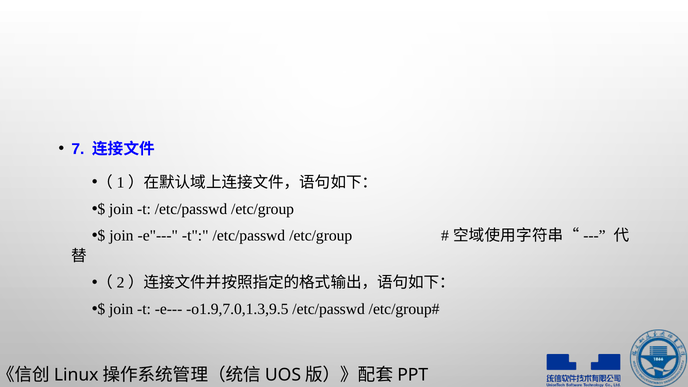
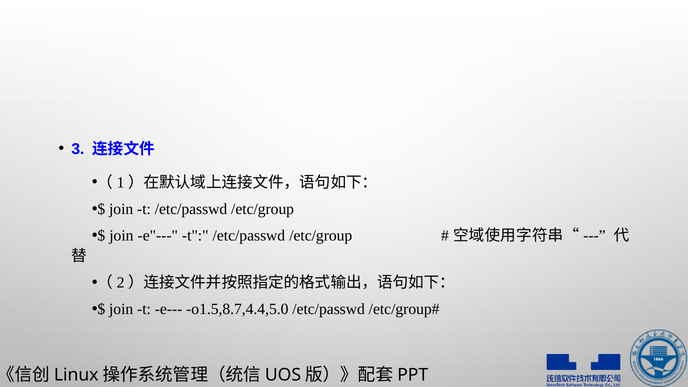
7: 7 -> 3
o1.9,7.0,1.3,9.5: o1.9,7.0,1.3,9.5 -> o1.5,8.7,4.4,5.0
